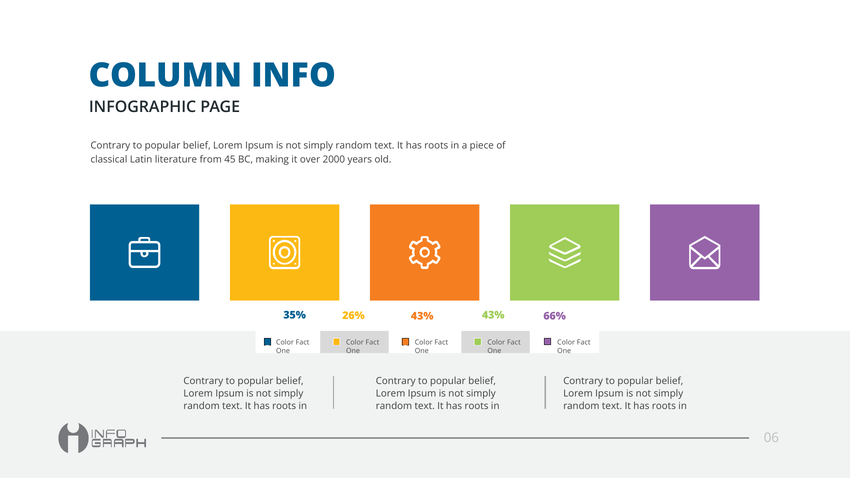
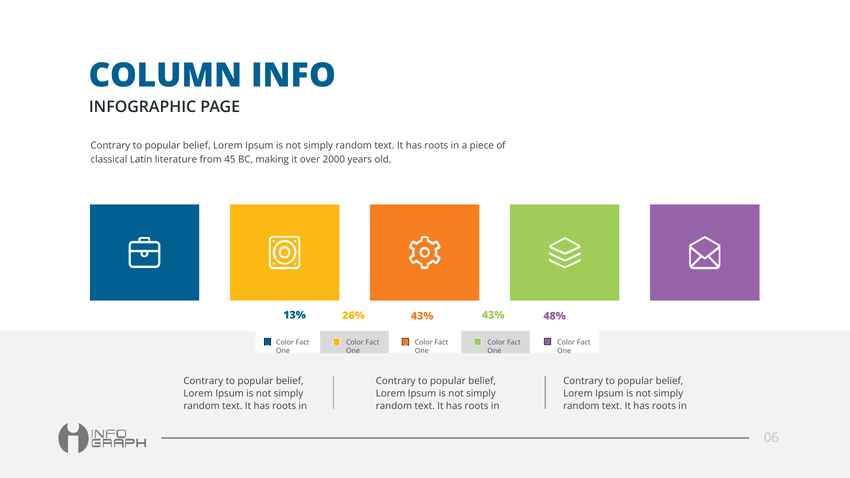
35%: 35% -> 13%
66%: 66% -> 48%
